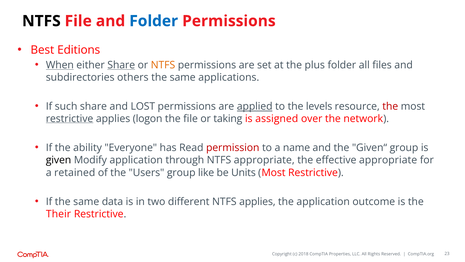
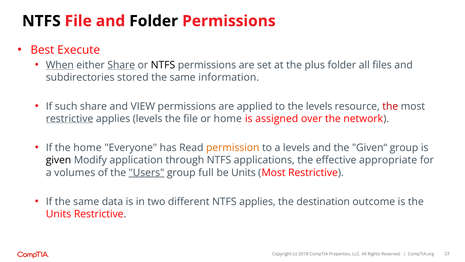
Folder at (154, 21) colour: blue -> black
Editions: Editions -> Execute
NTFS at (163, 65) colour: orange -> black
others: others -> stored
applications: applications -> information
LOST: LOST -> VIEW
applied underline: present -> none
applies logon: logon -> levels
or taking: taking -> home
the ability: ability -> home
permission colour: red -> orange
a name: name -> levels
NTFS appropriate: appropriate -> applications
retained: retained -> volumes
Users underline: none -> present
like: like -> full
the application: application -> destination
Their at (59, 214): Their -> Units
